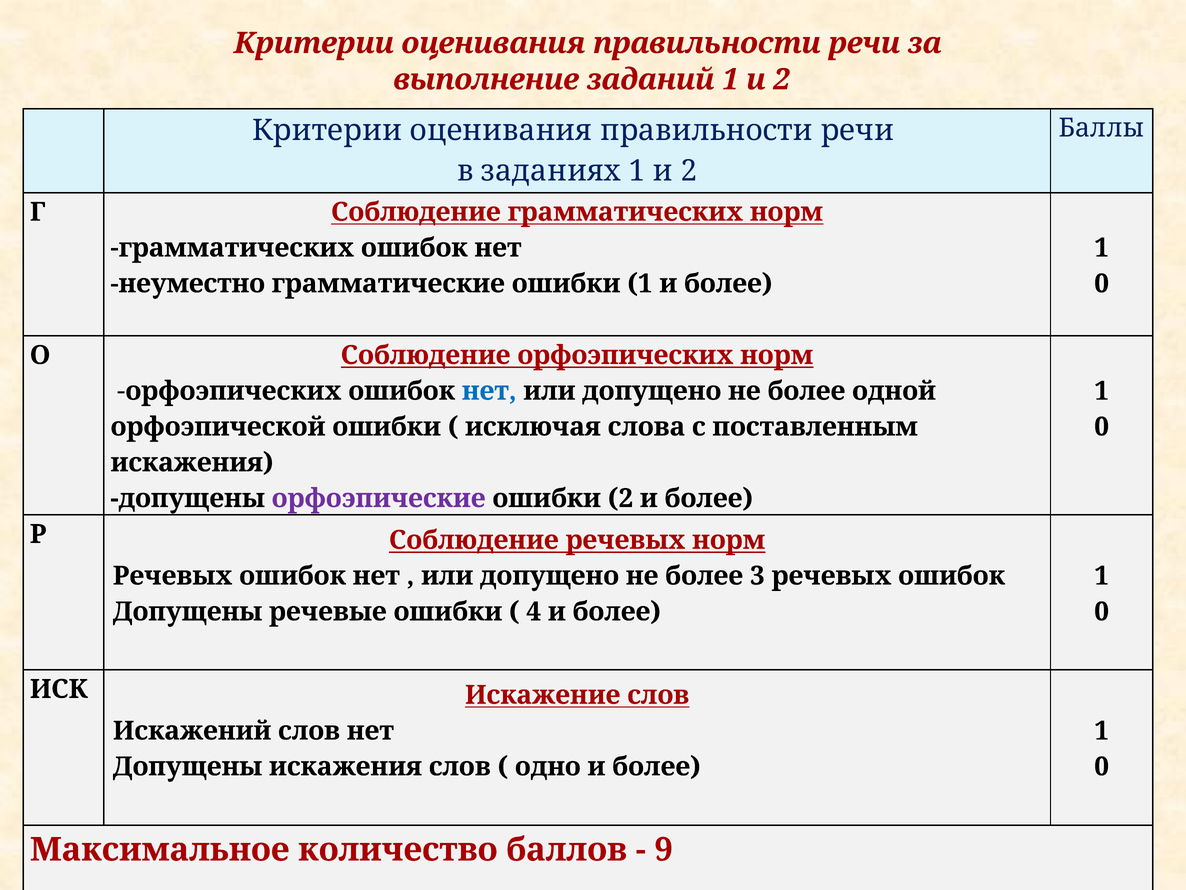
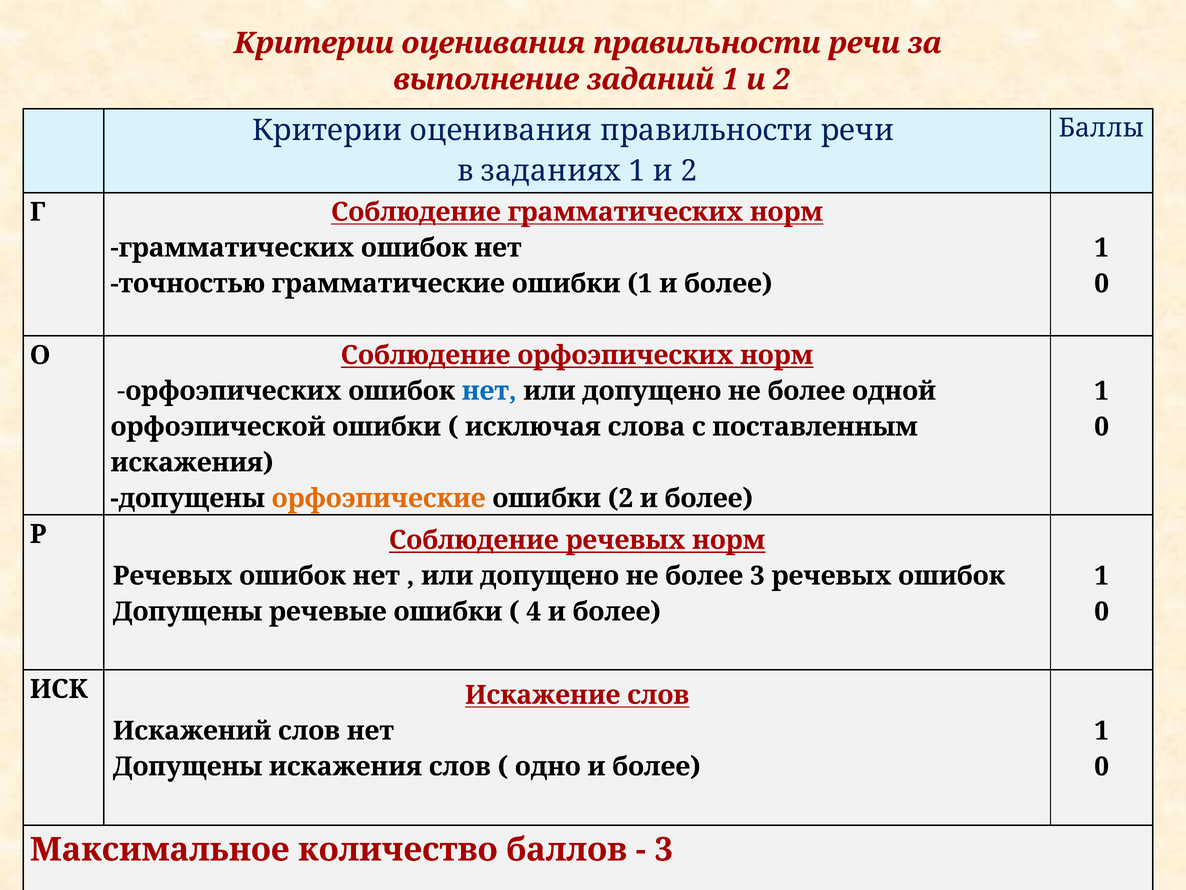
неуместно: неуместно -> точностью
орфоэпические colour: purple -> orange
9 at (664, 849): 9 -> 3
